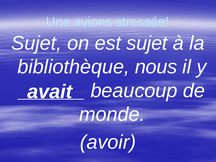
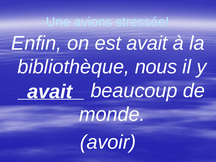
Sujet at (36, 43): Sujet -> Enfin
est sujet: sujet -> avait
